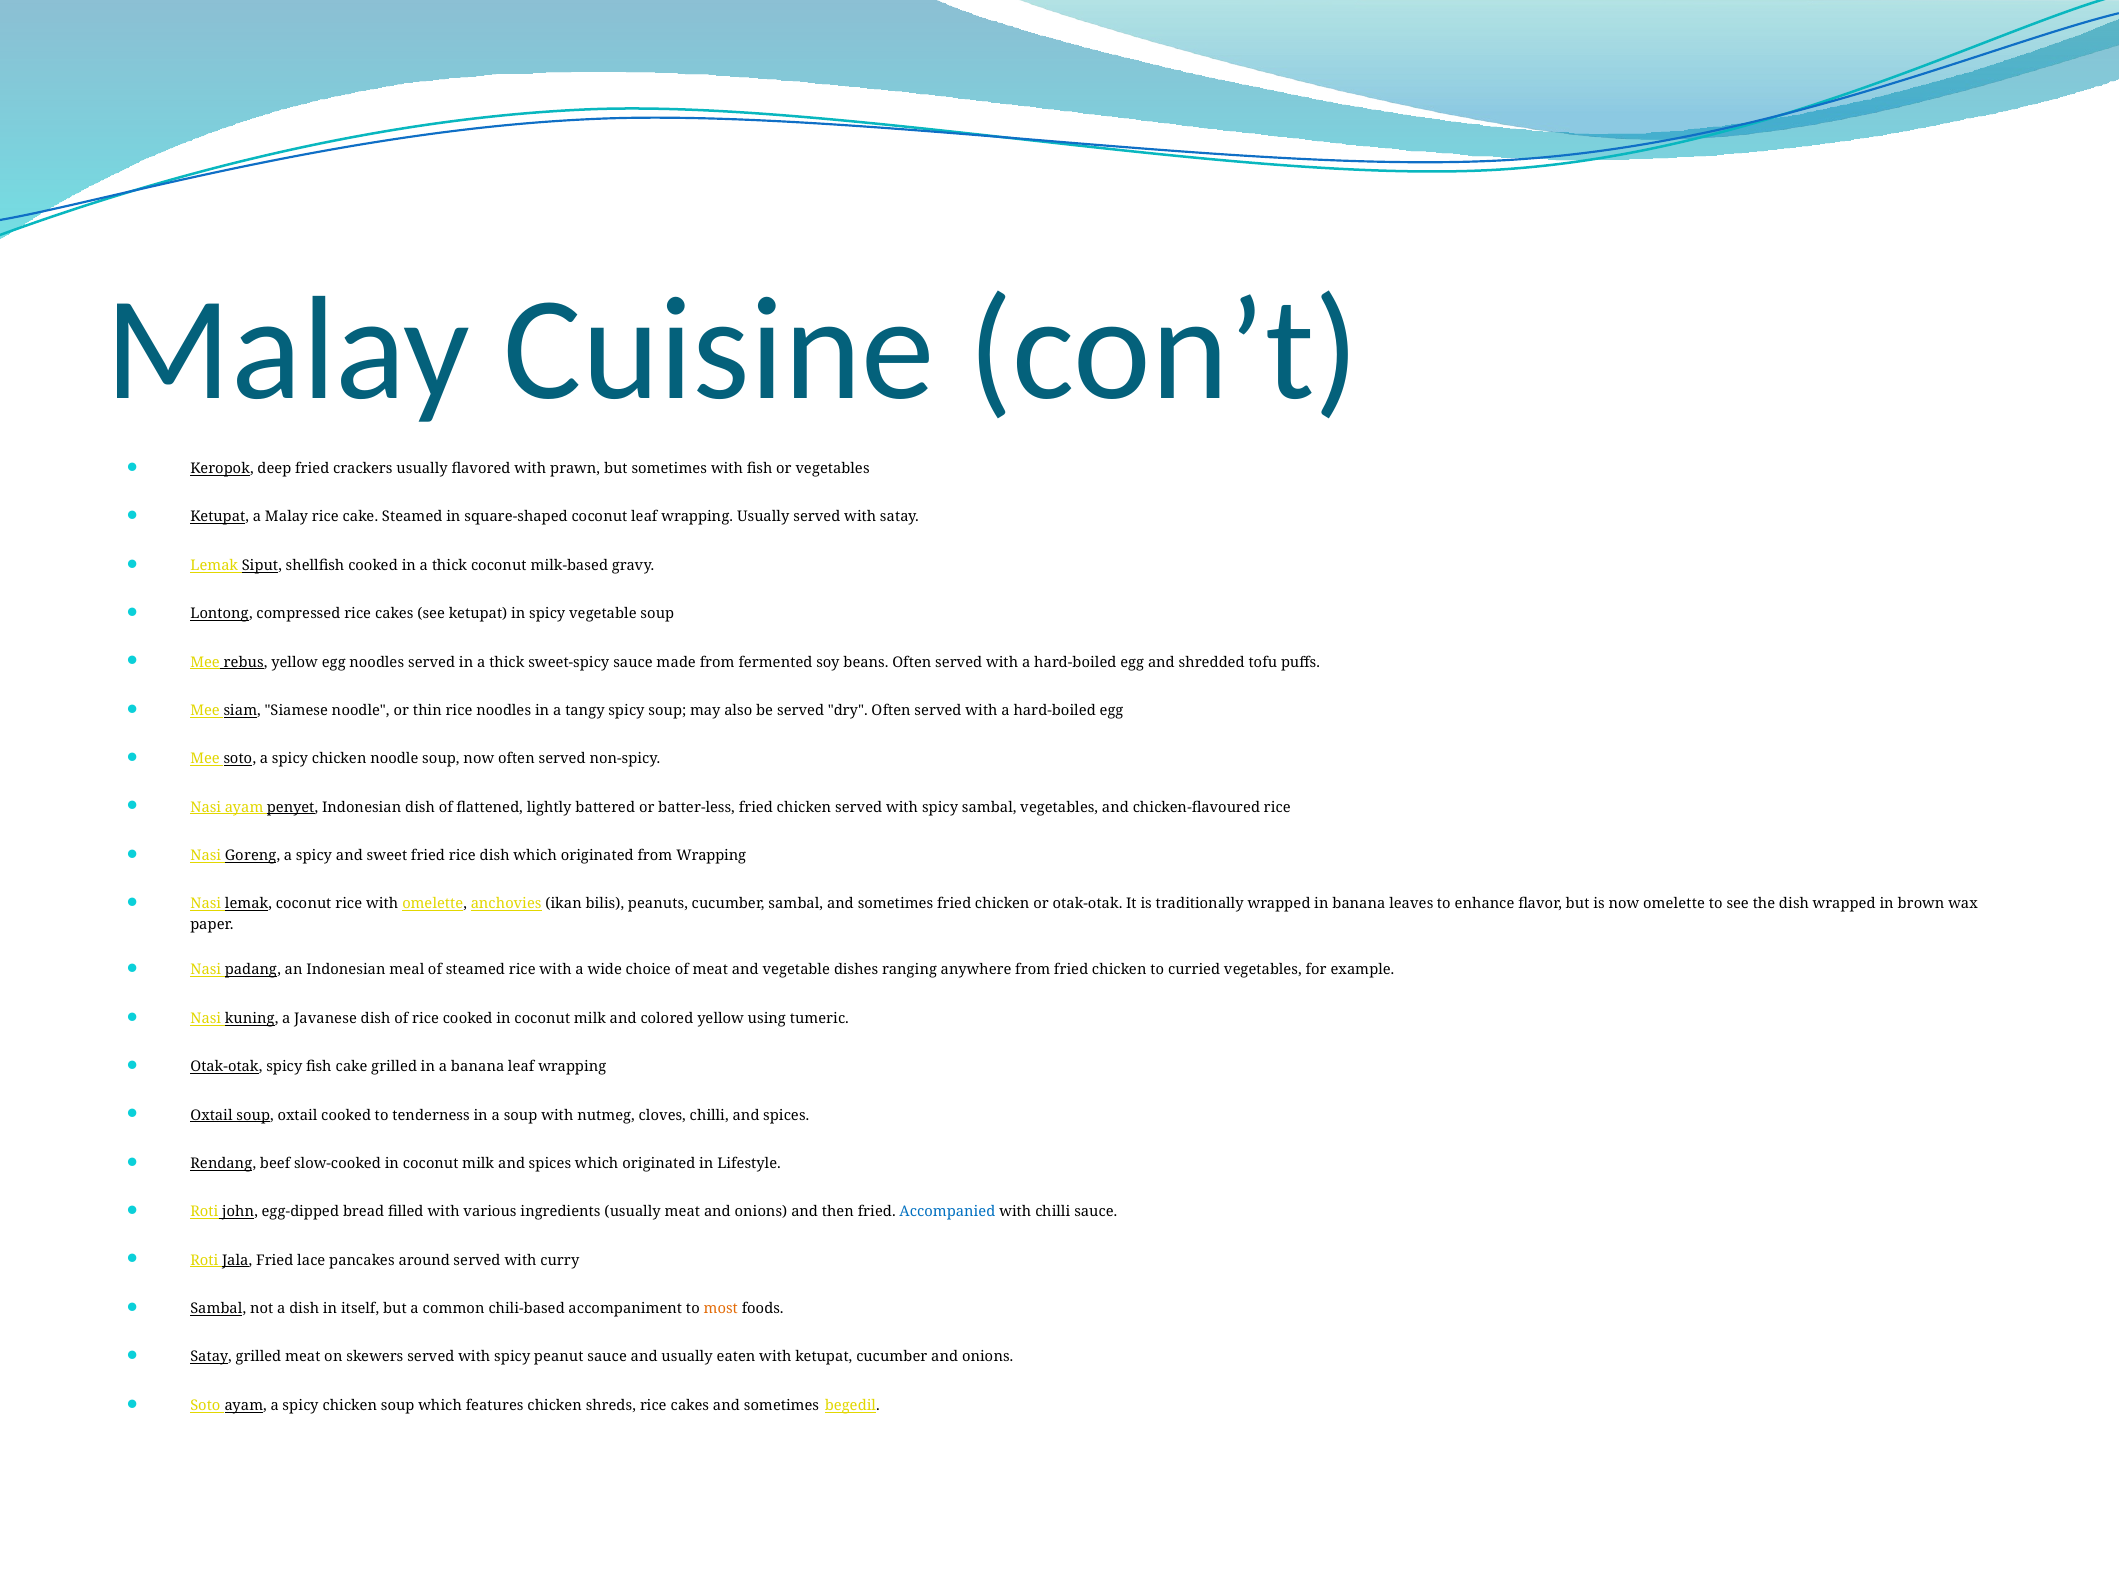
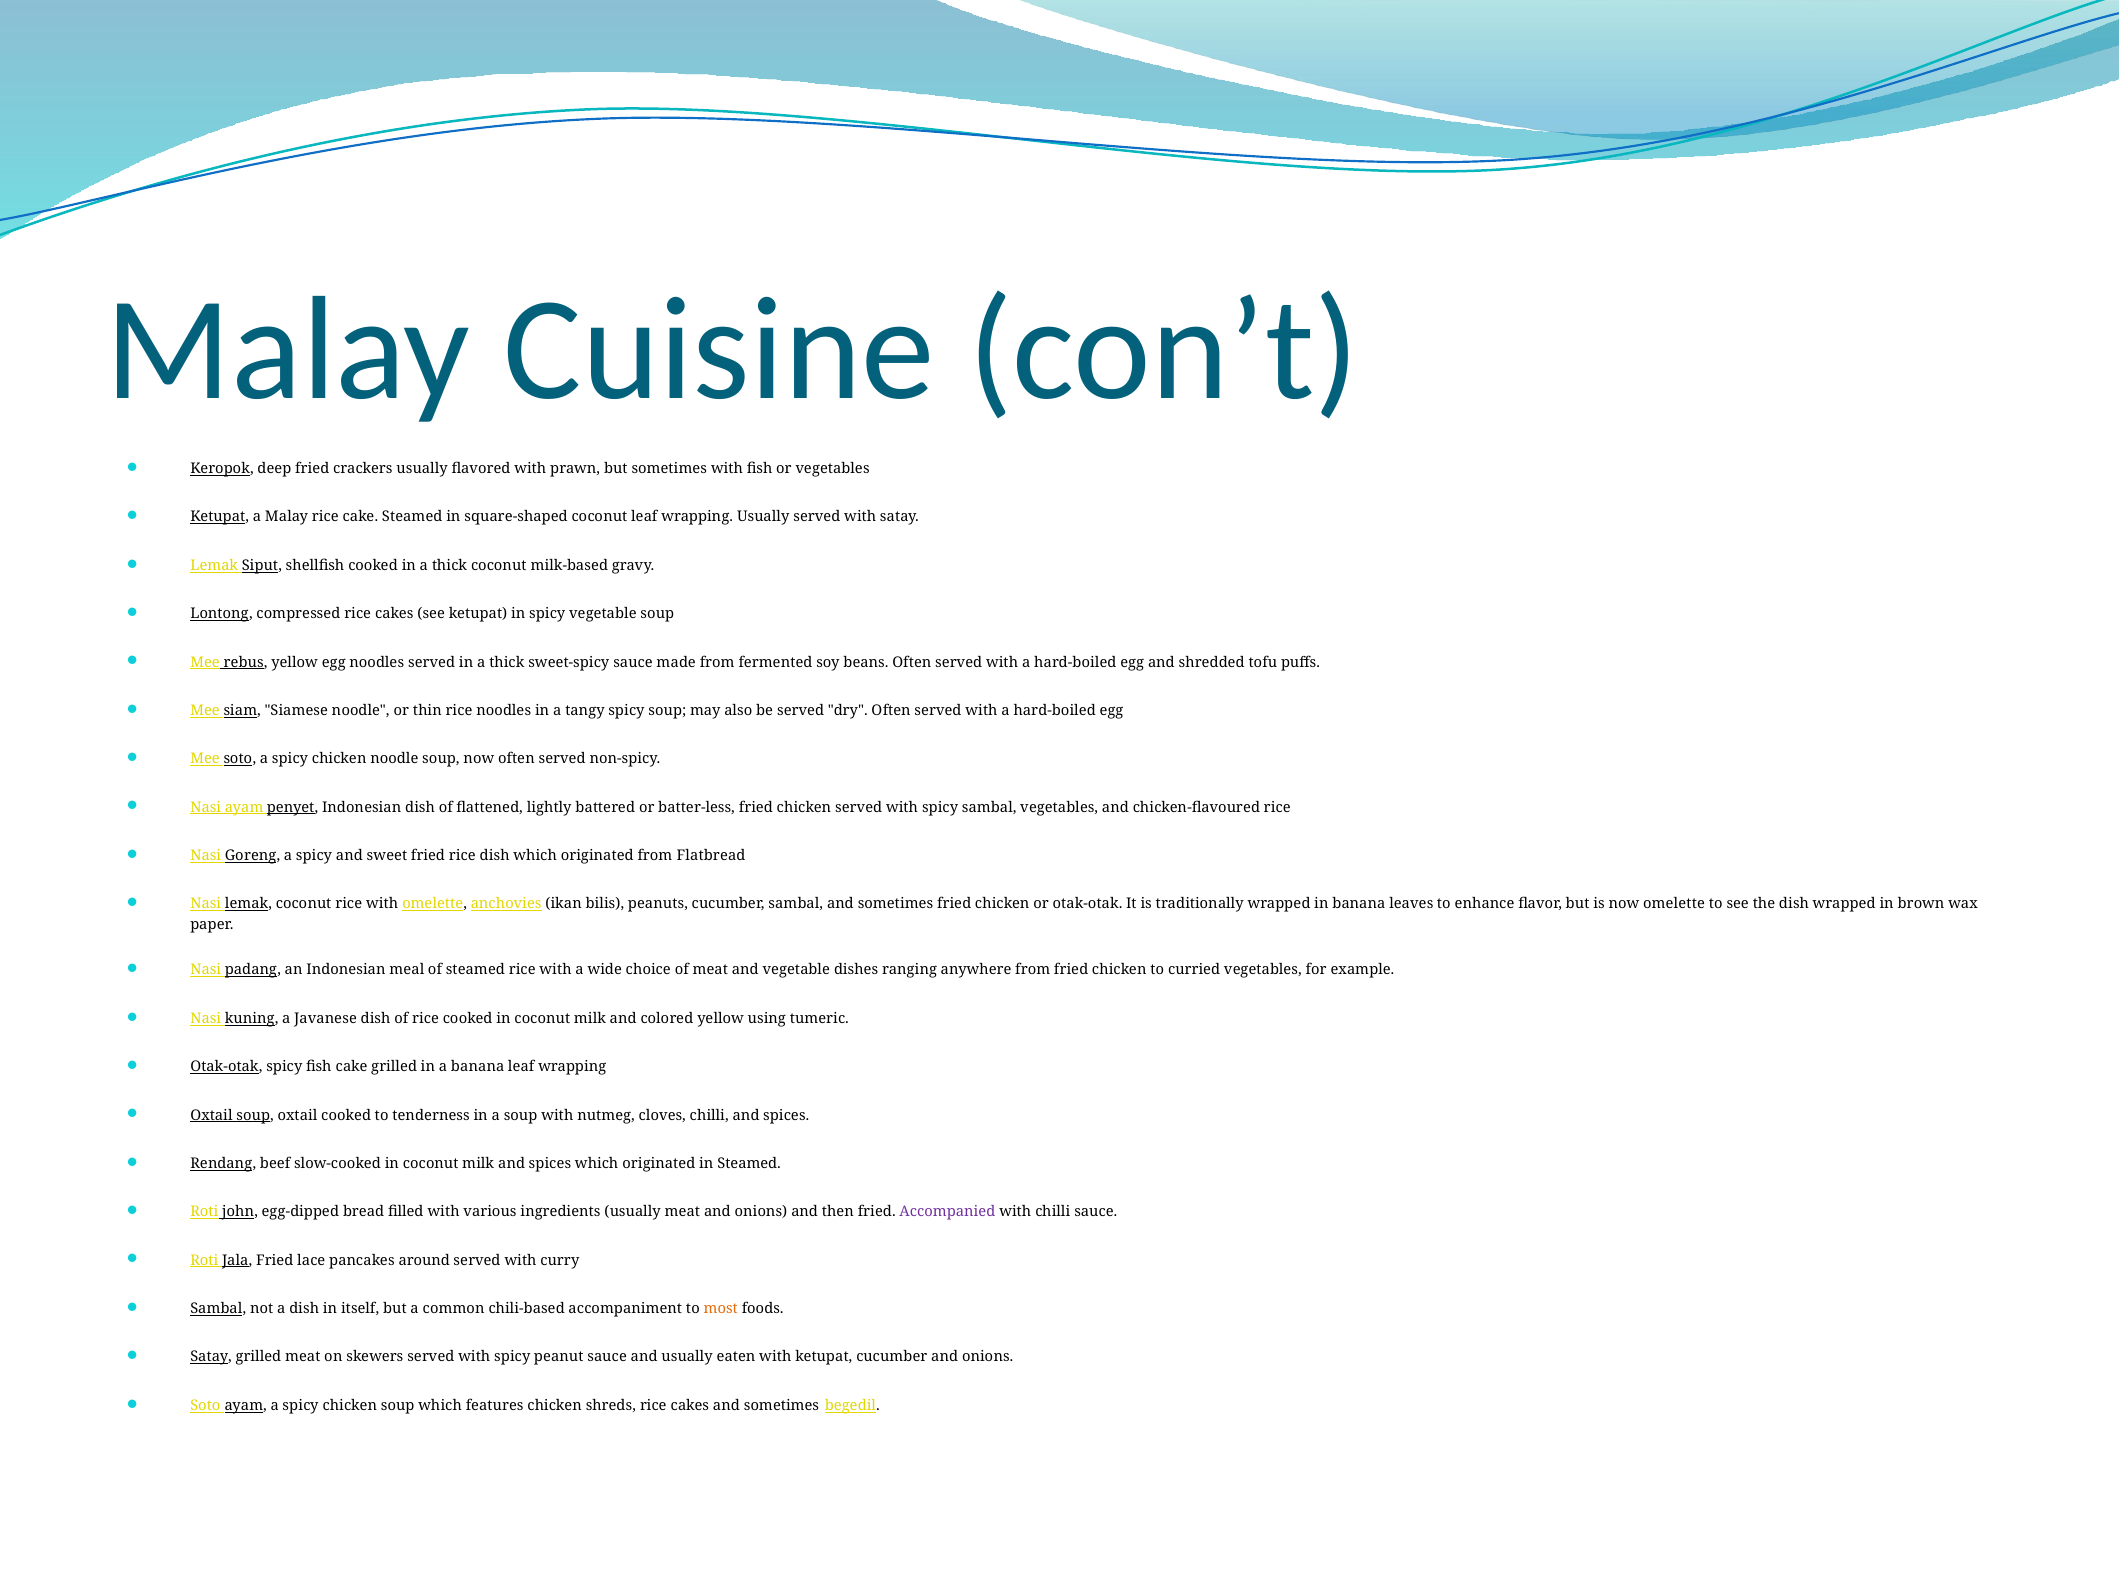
from Wrapping: Wrapping -> Flatbread
in Lifestyle: Lifestyle -> Steamed
Accompanied colour: blue -> purple
